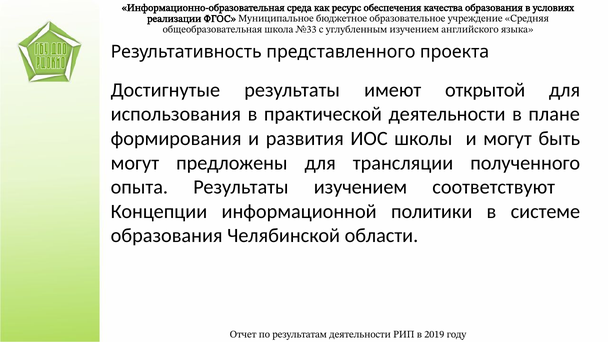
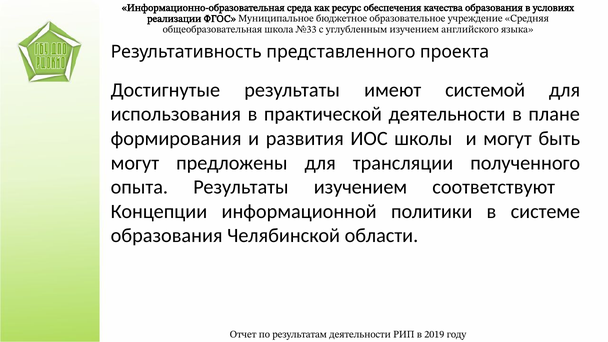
открытой: открытой -> системой
